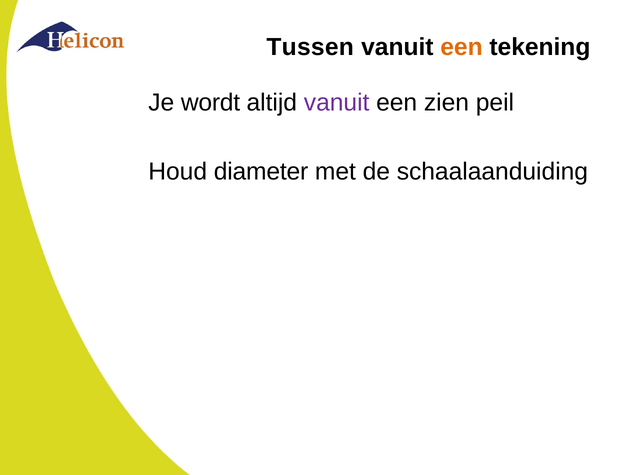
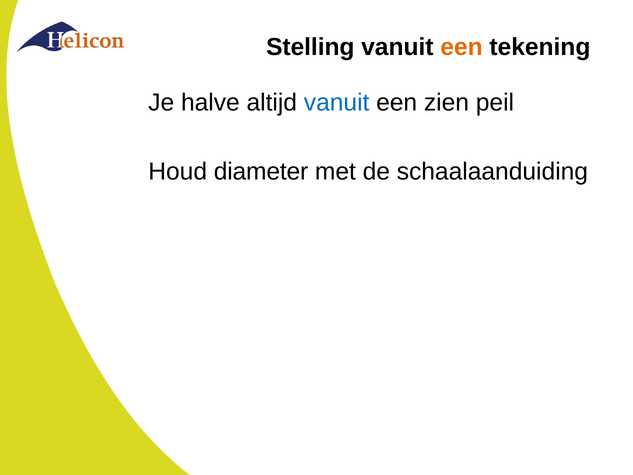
Tussen: Tussen -> Stelling
wordt: wordt -> halve
vanuit at (337, 103) colour: purple -> blue
